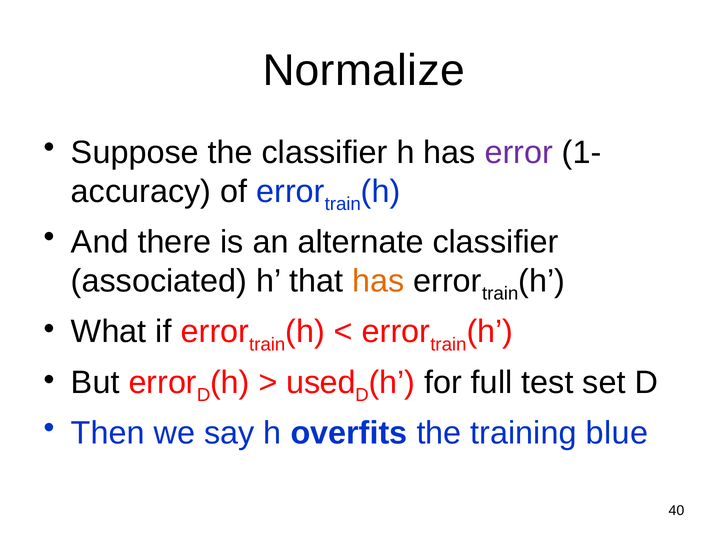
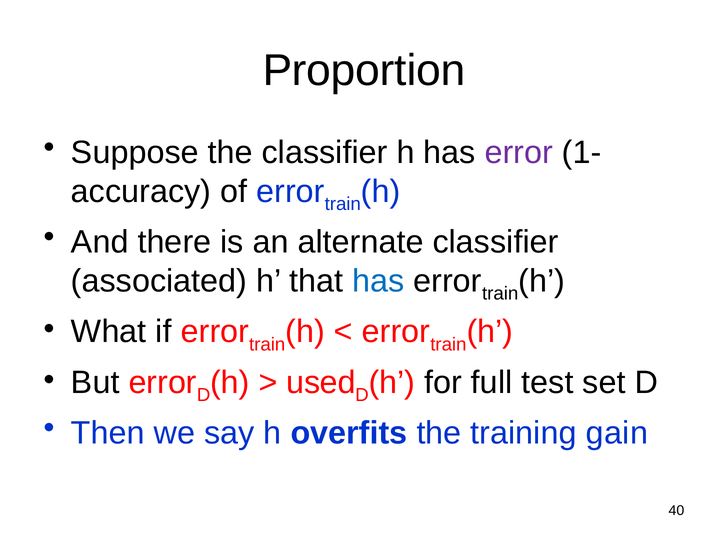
Normalize: Normalize -> Proportion
has at (378, 281) colour: orange -> blue
blue: blue -> gain
